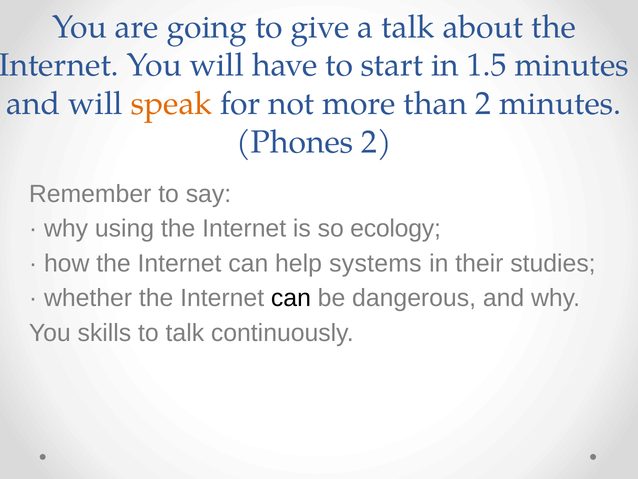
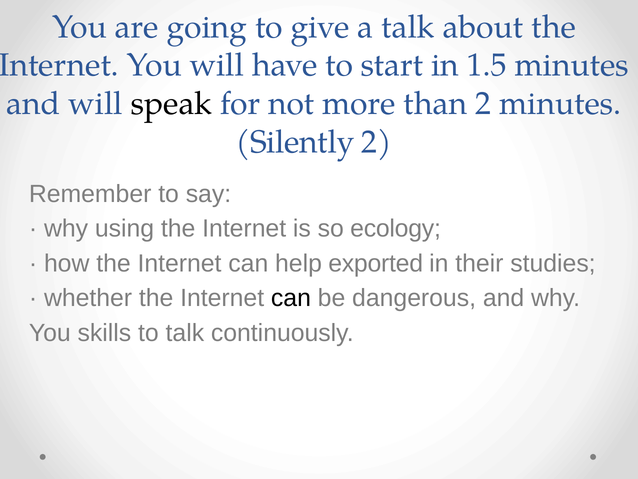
speak colour: orange -> black
Phones: Phones -> Silently
systems: systems -> exported
